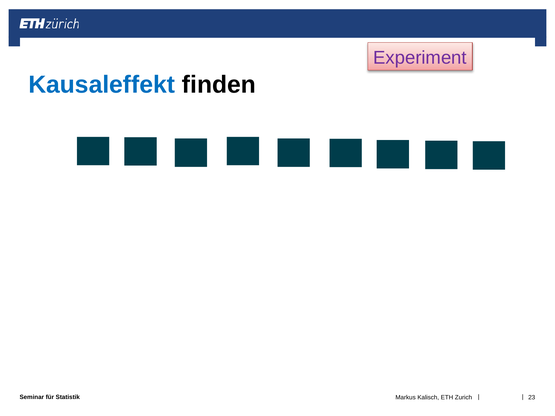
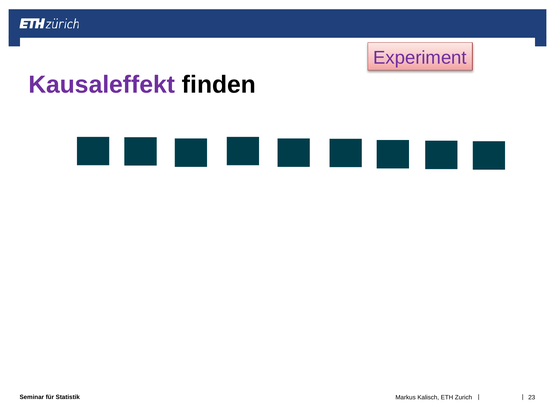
Kausaleffekt colour: blue -> purple
